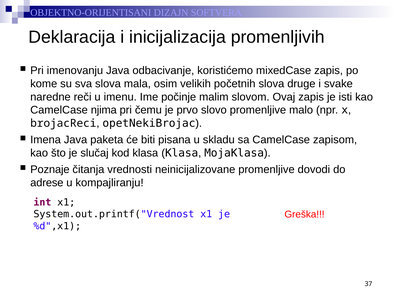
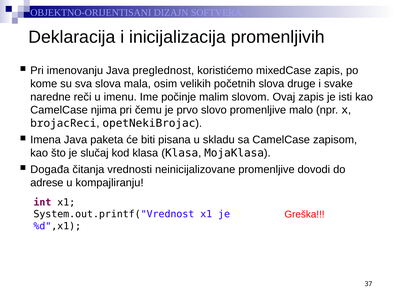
odbacivanje: odbacivanje -> preglednost
Poznaje: Poznaje -> Događa
